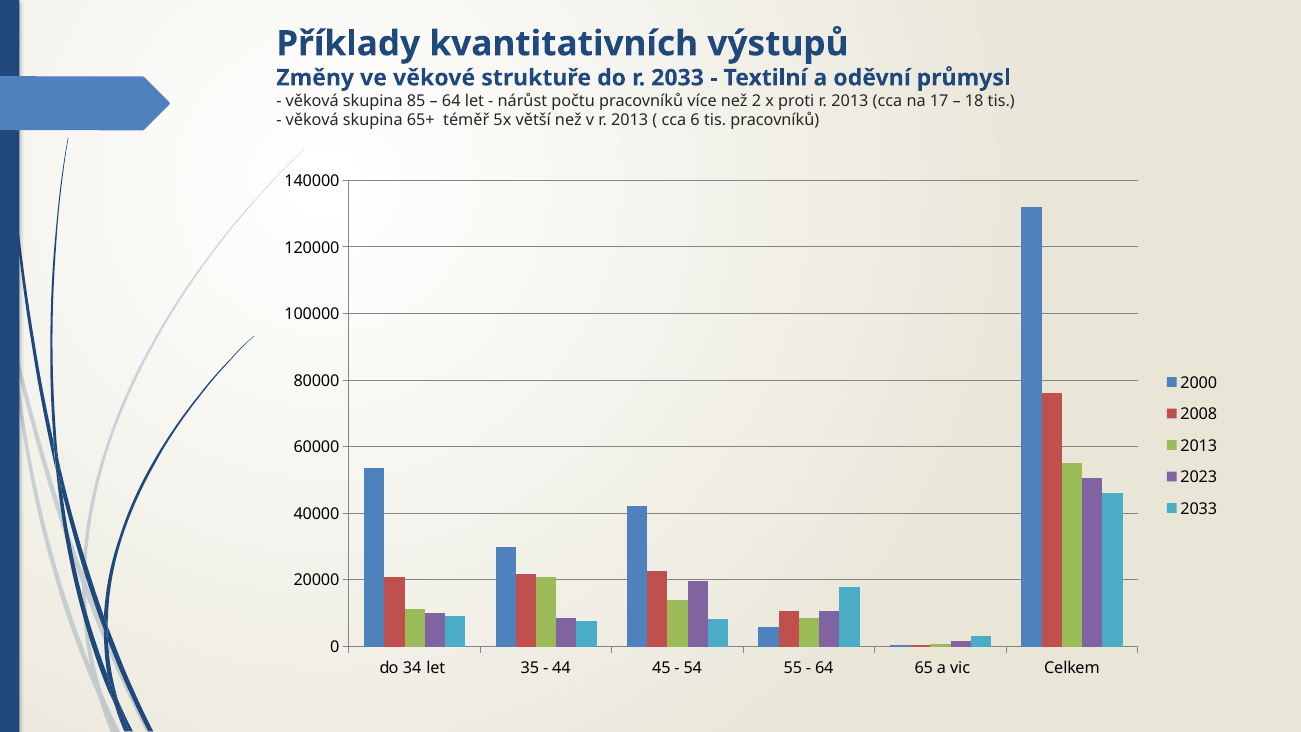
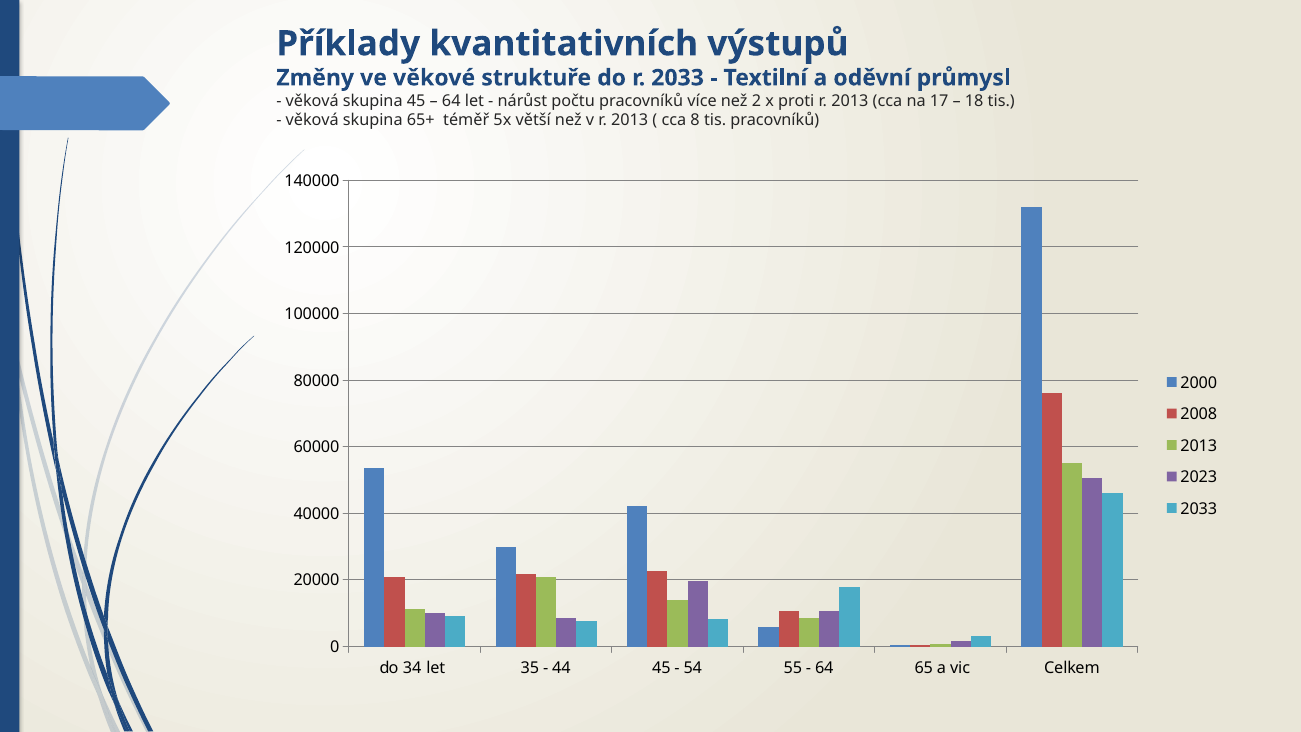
skupina 85: 85 -> 45
6: 6 -> 8
